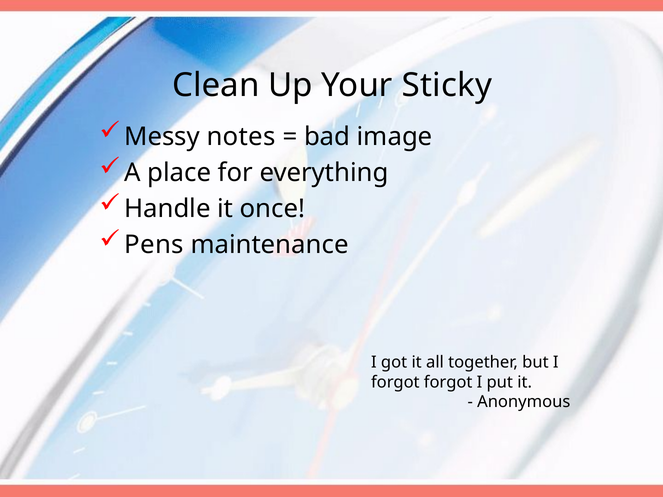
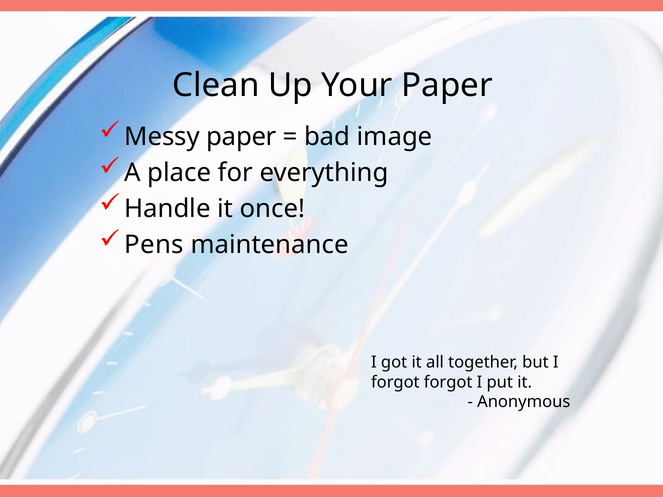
Your Sticky: Sticky -> Paper
Messy notes: notes -> paper
